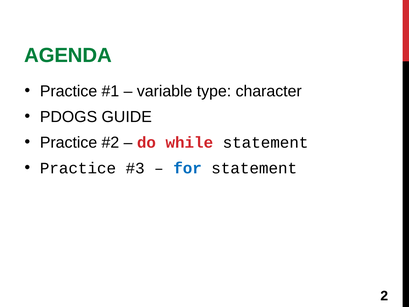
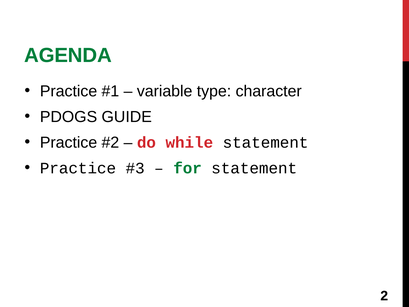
for colour: blue -> green
